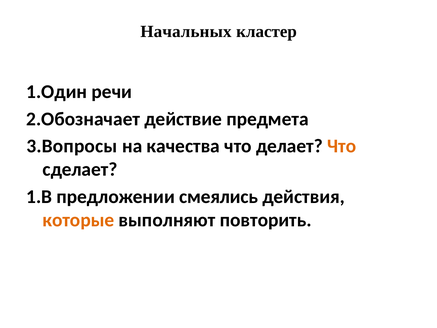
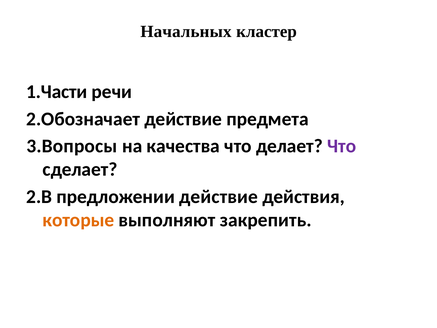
1.Один: 1.Один -> 1.Части
Что at (342, 146) colour: orange -> purple
1.В: 1.В -> 2.В
предложении смеялись: смеялись -> действие
повторить: повторить -> закрепить
